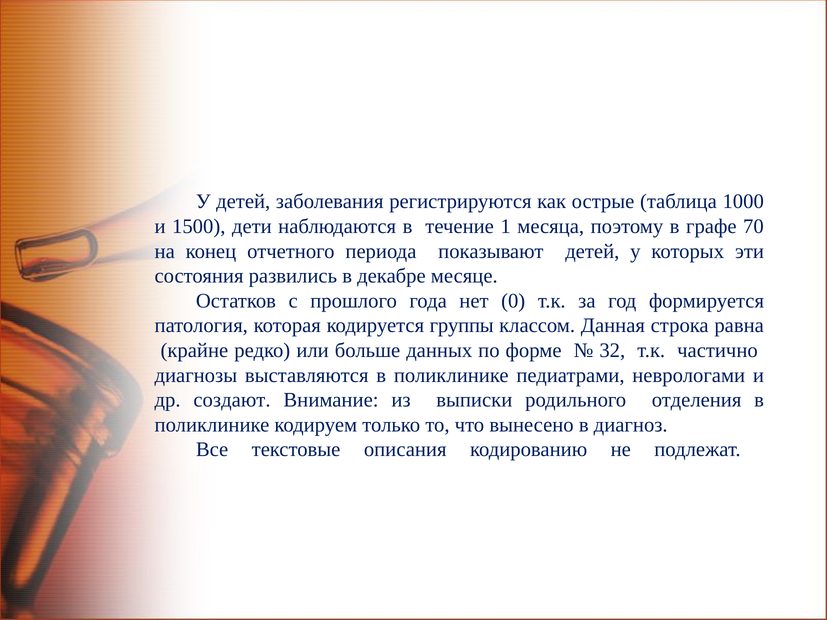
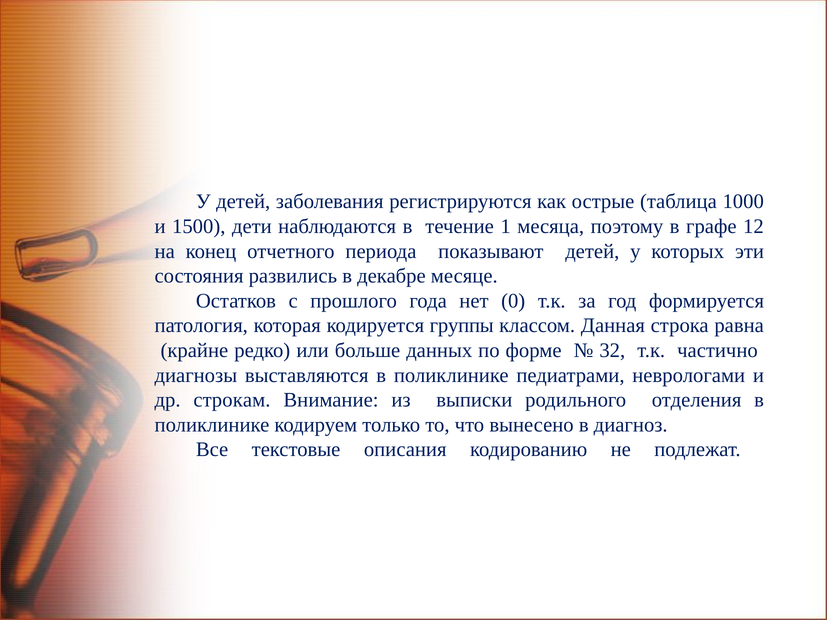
70: 70 -> 12
создают: создают -> строкам
